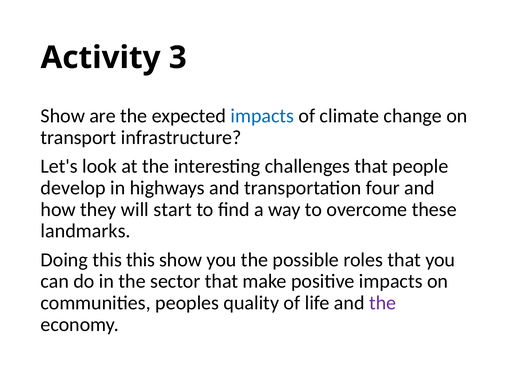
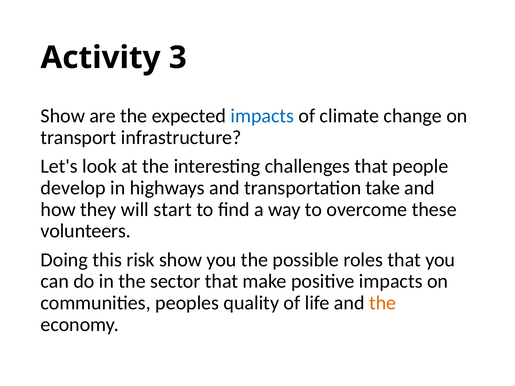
four: four -> take
landmarks: landmarks -> volunteers
this this: this -> risk
the at (383, 303) colour: purple -> orange
